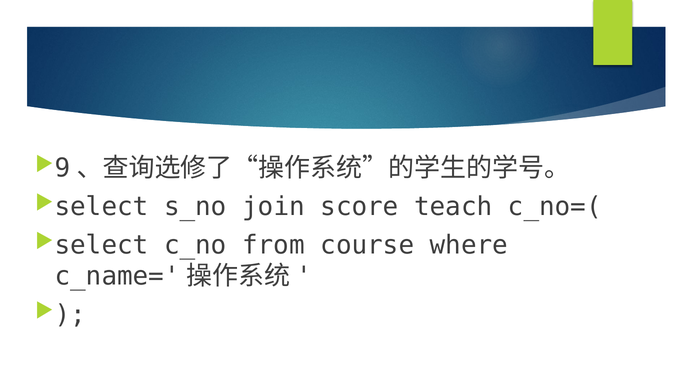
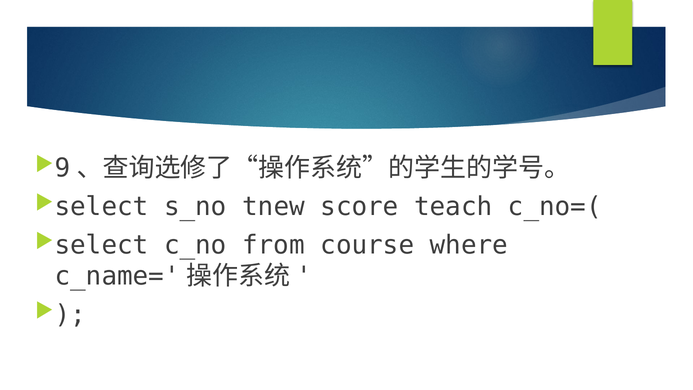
join: join -> tnew
